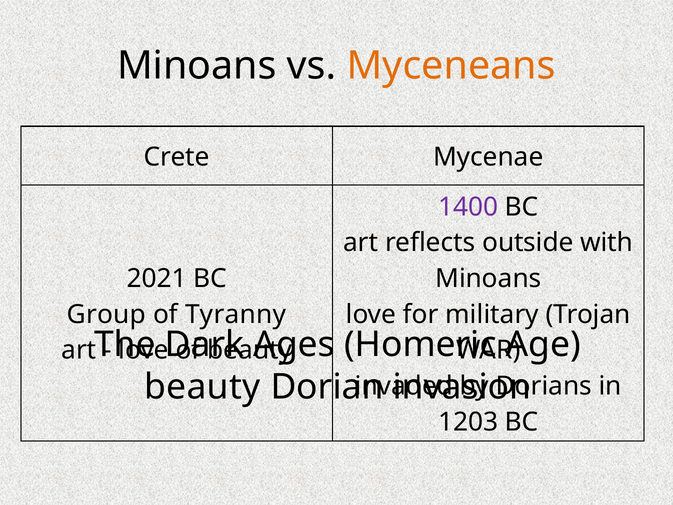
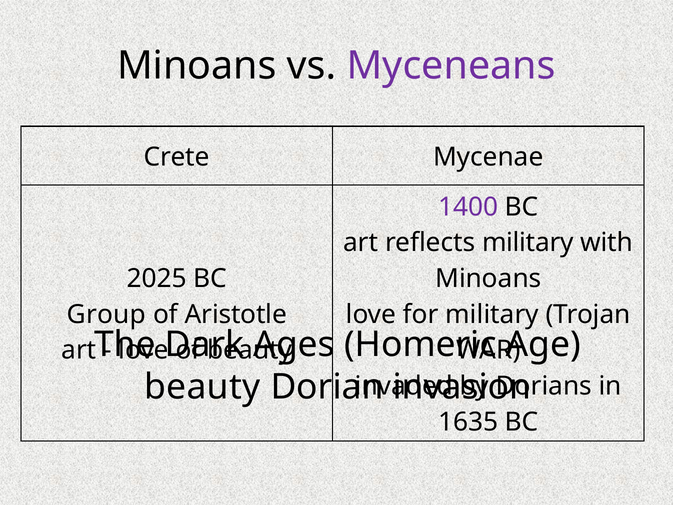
Myceneans colour: orange -> purple
reflects outside: outside -> military
2021: 2021 -> 2025
Tyranny: Tyranny -> Aristotle
1203: 1203 -> 1635
